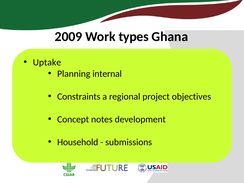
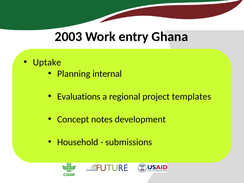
2009: 2009 -> 2003
types: types -> entry
Constraints: Constraints -> Evaluations
objectives: objectives -> templates
